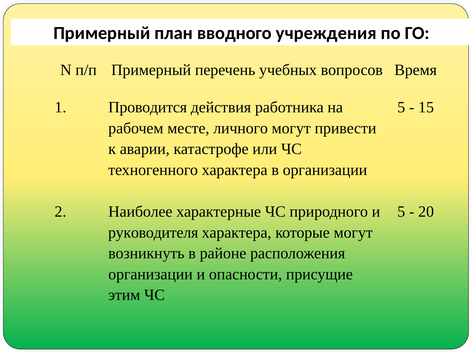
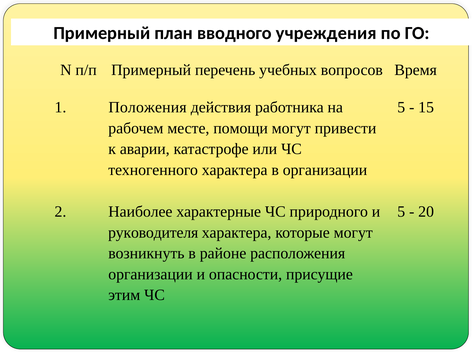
Проводится: Проводится -> Положения
личного: личного -> помощи
